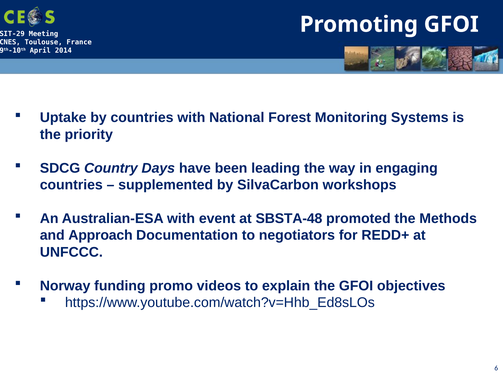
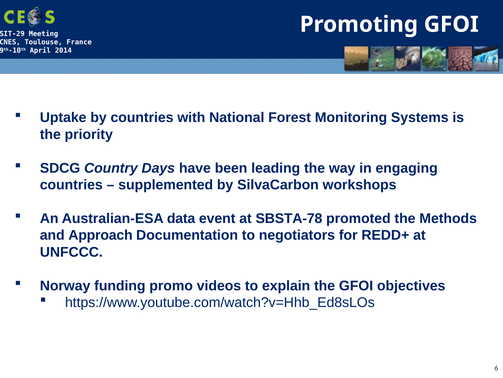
Australian-ESA with: with -> data
SBSTA-48: SBSTA-48 -> SBSTA-78
